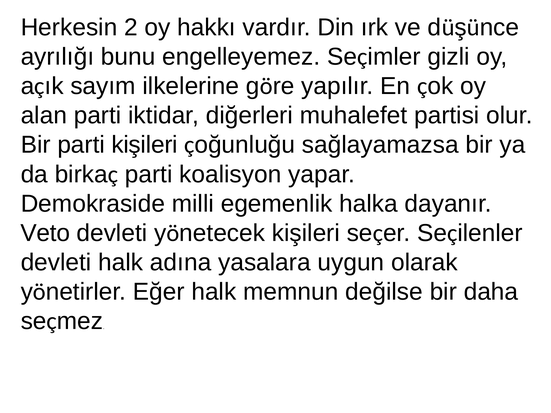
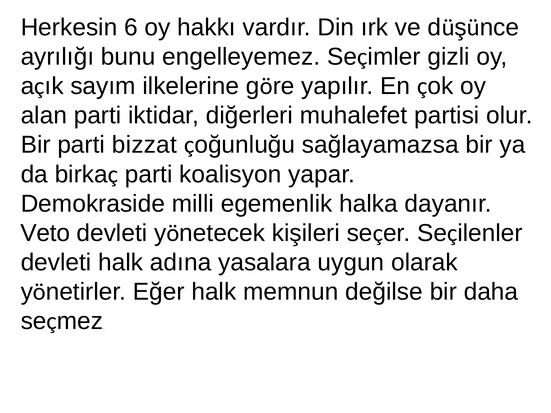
2: 2 -> 6
parti kişileri: kişileri -> bizzat
